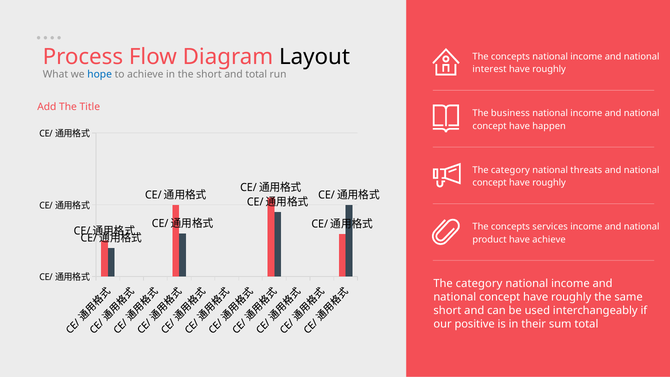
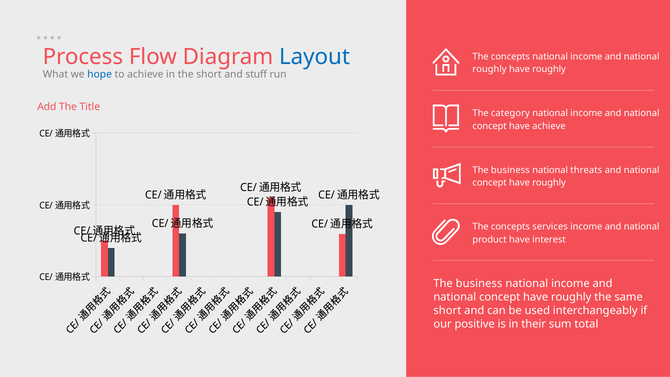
Layout colour: black -> blue
interest at (490, 69): interest -> roughly
and total: total -> stuff
business: business -> category
have happen: happen -> achieve
category at (510, 170): category -> business
have achieve: achieve -> interest
category at (479, 284): category -> business
